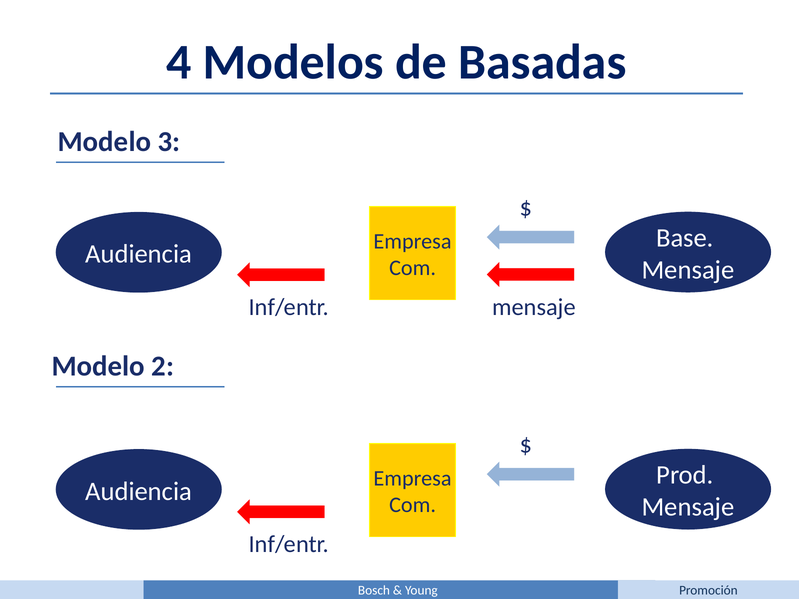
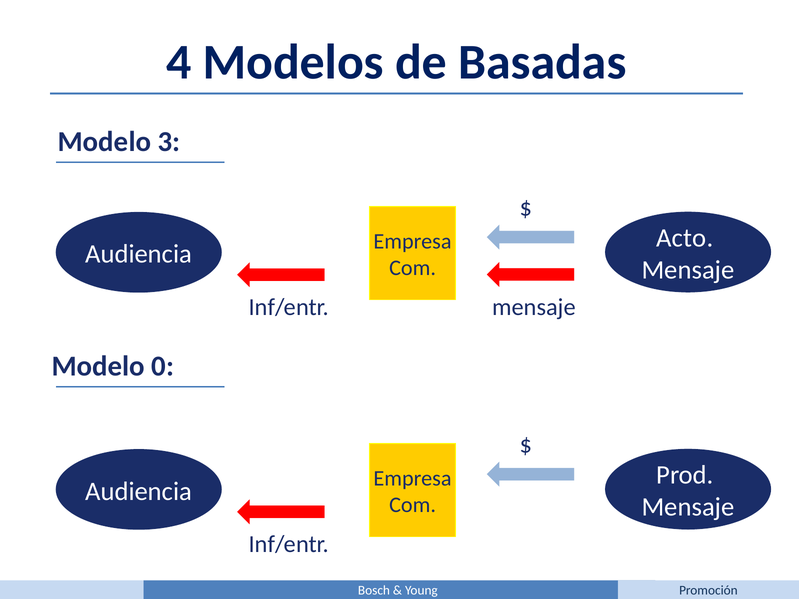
Base: Base -> Acto
2: 2 -> 0
